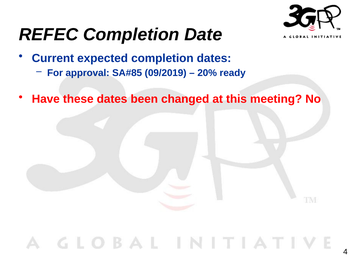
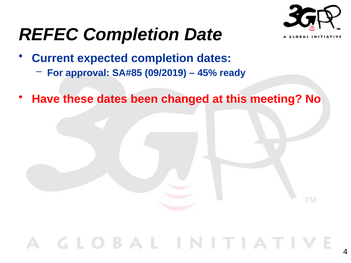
20%: 20% -> 45%
